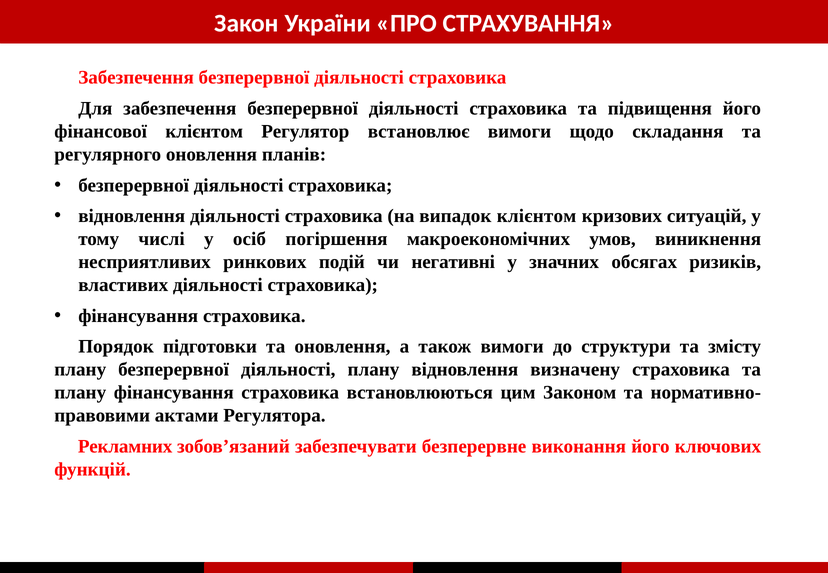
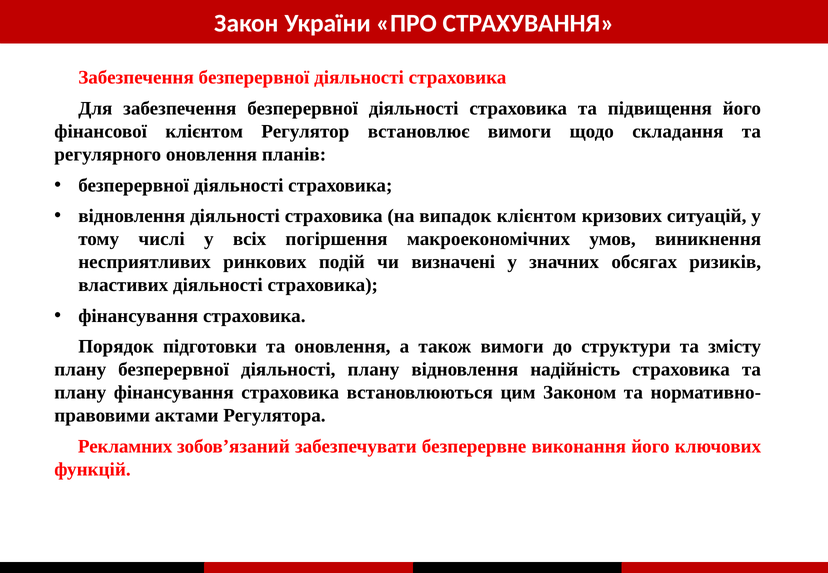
осіб: осіб -> всіх
негативні: негативні -> визначені
визначену: визначену -> надійність
